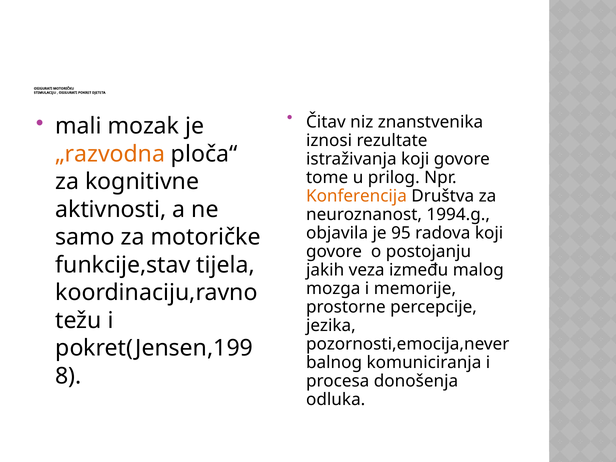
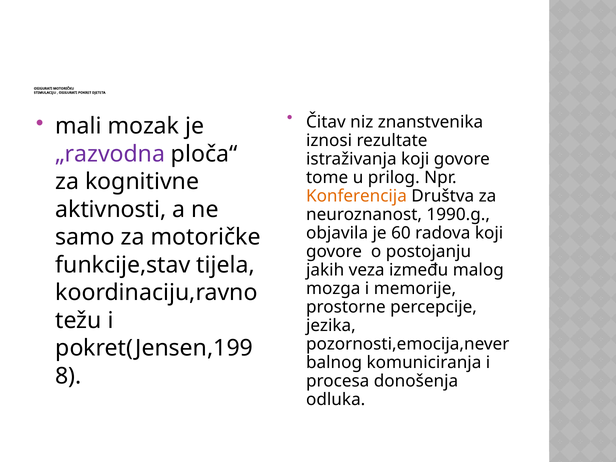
„razvodna colour: orange -> purple
1994.g: 1994.g -> 1990.g
95: 95 -> 60
